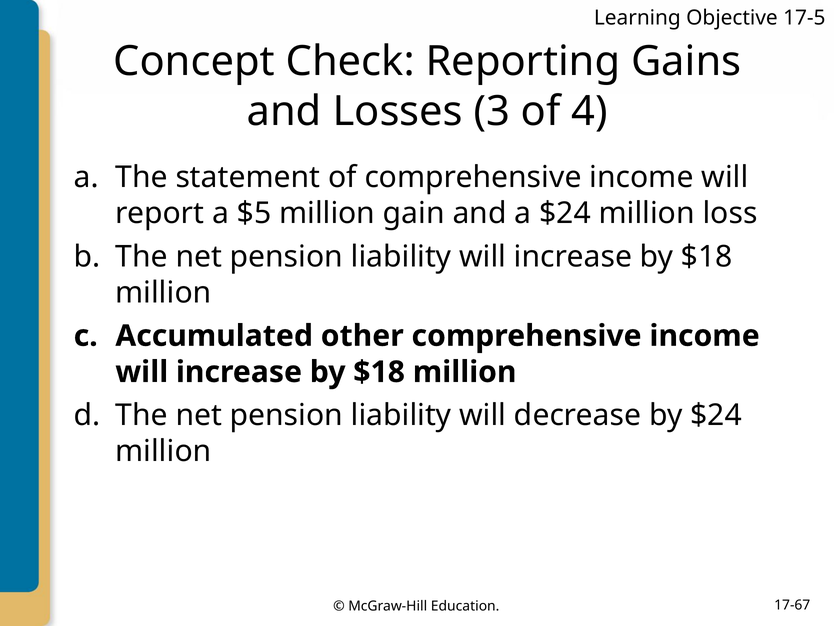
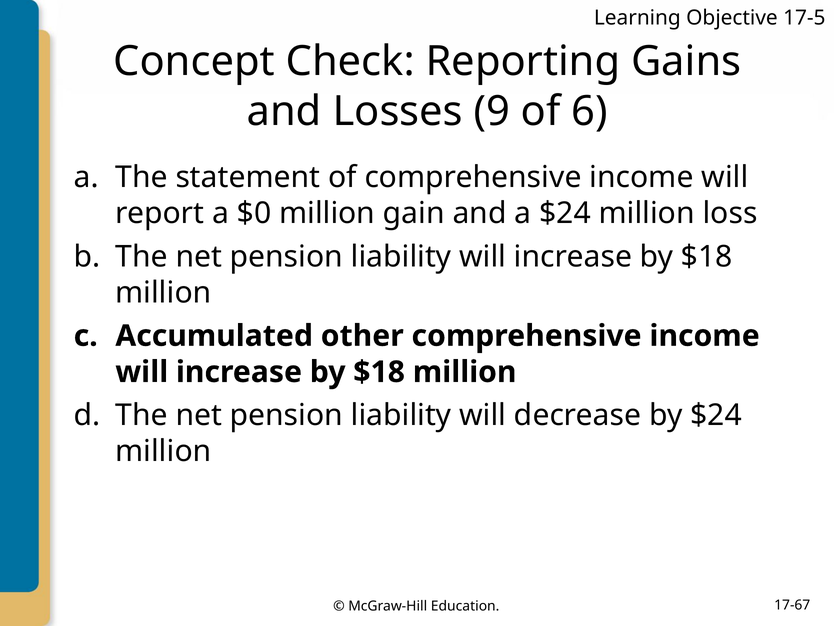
3: 3 -> 9
4: 4 -> 6
$5: $5 -> $0
